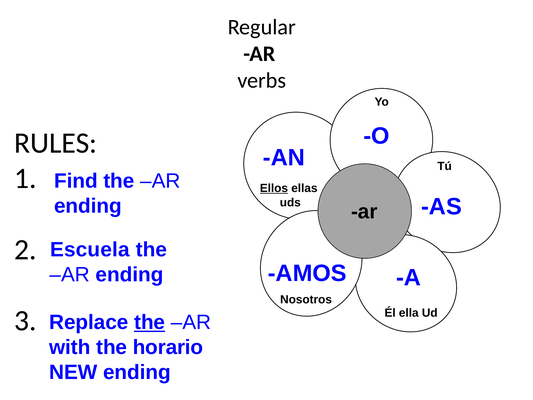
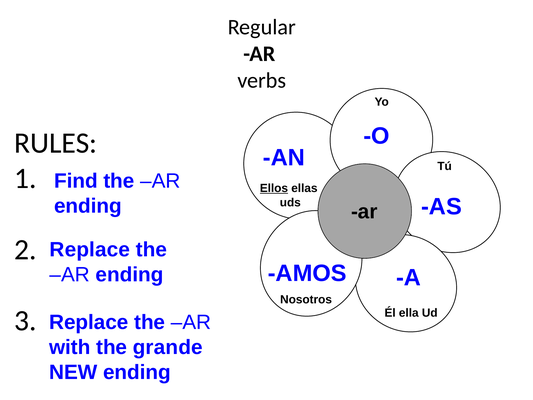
Escuela at (90, 250): Escuela -> Replace
the at (150, 322) underline: present -> none
horario: horario -> grande
